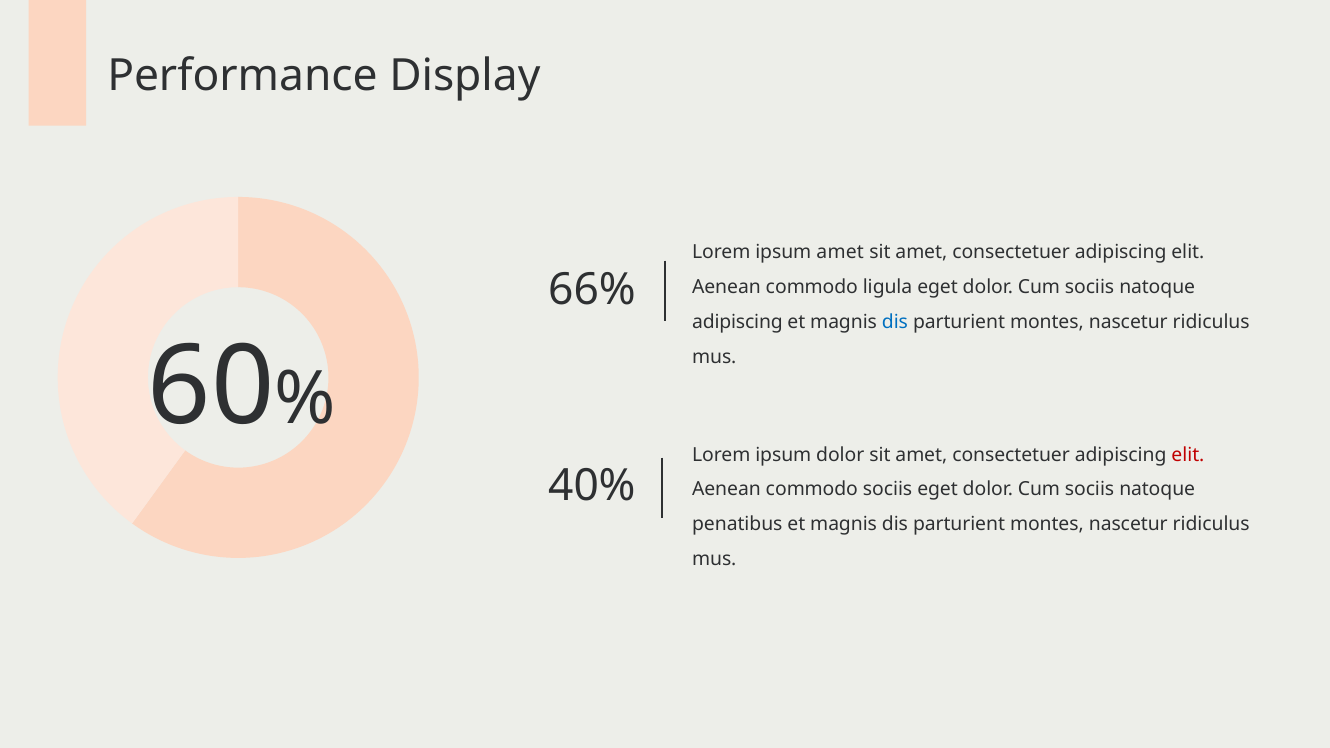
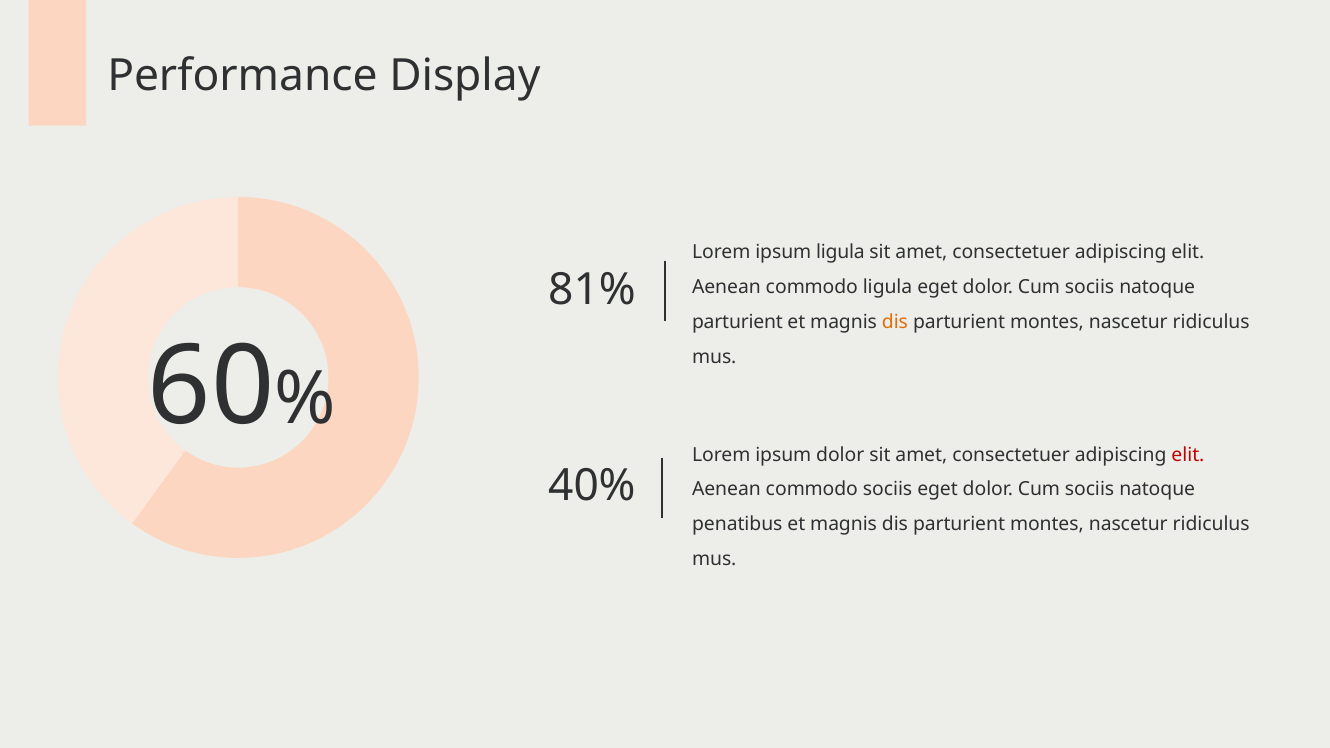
ipsum amet: amet -> ligula
66%: 66% -> 81%
adipiscing at (737, 322): adipiscing -> parturient
dis at (895, 322) colour: blue -> orange
